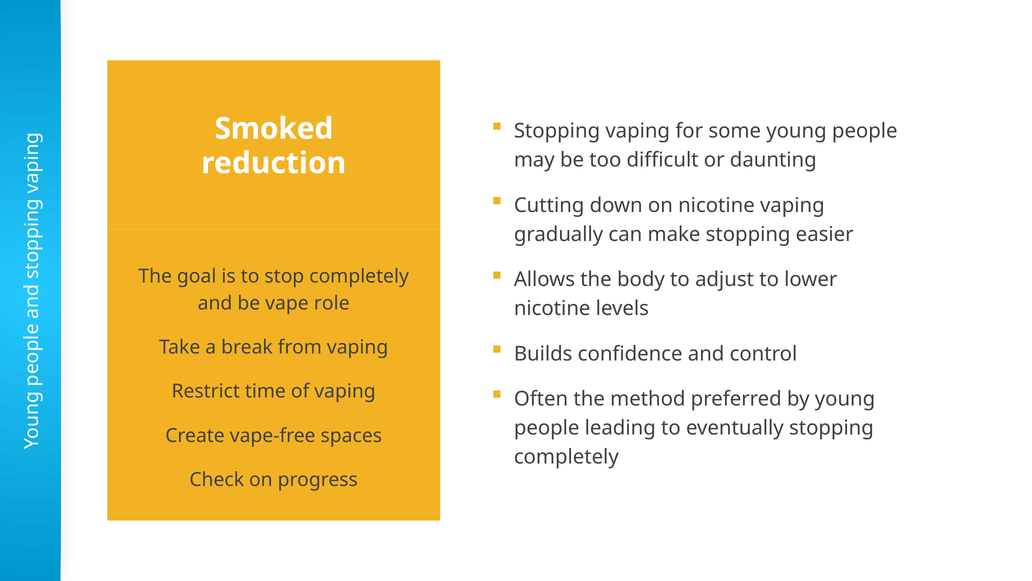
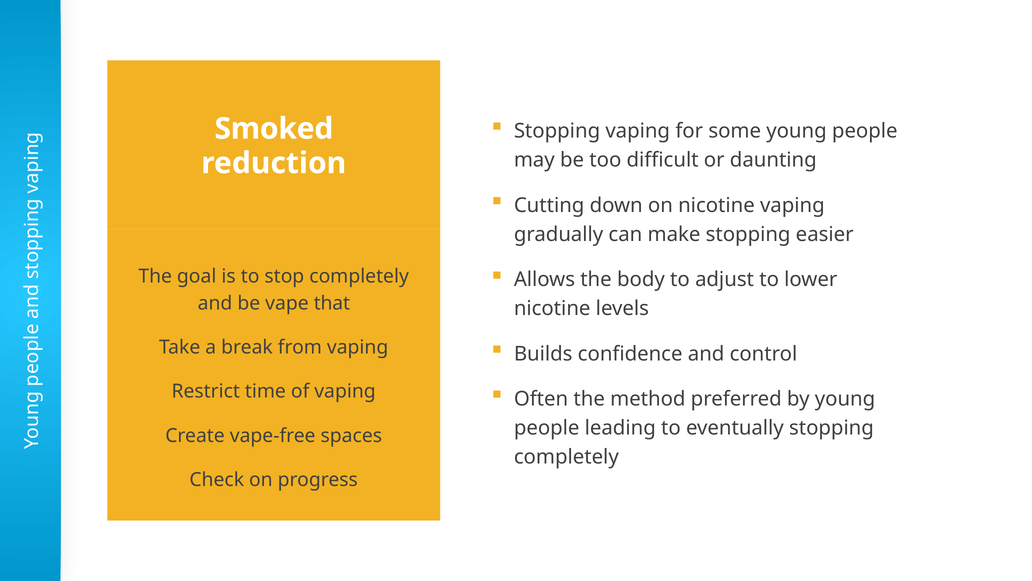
role: role -> that
